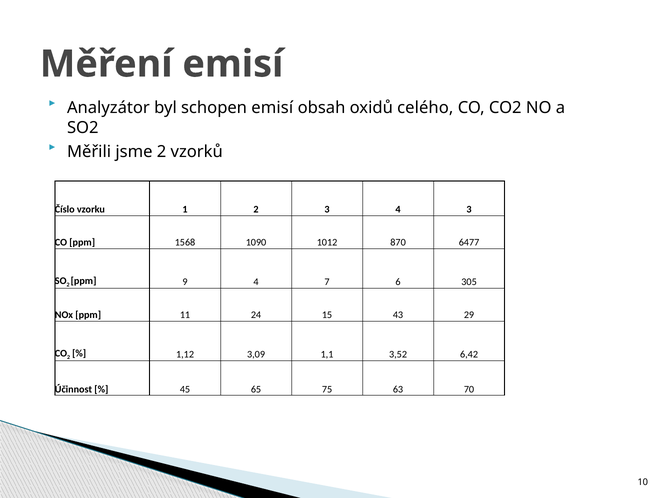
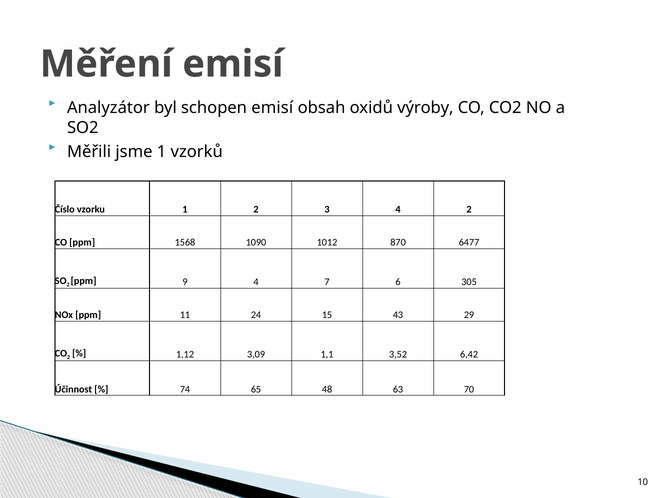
celého: celého -> výroby
jsme 2: 2 -> 1
4 3: 3 -> 2
45: 45 -> 74
75: 75 -> 48
